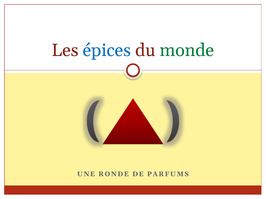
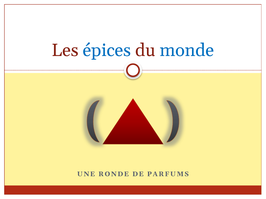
monde colour: green -> blue
